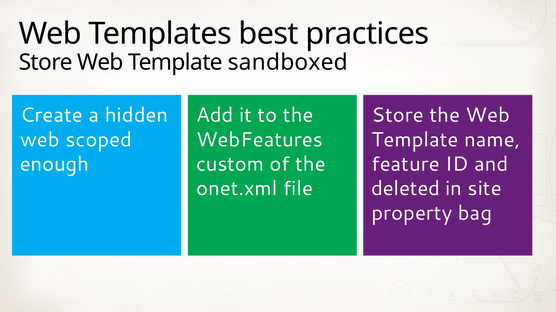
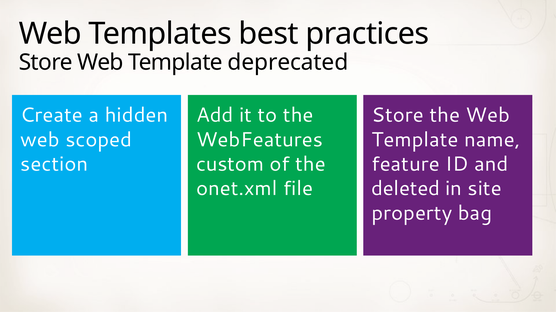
sandboxed: sandboxed -> deprecated
enough: enough -> section
